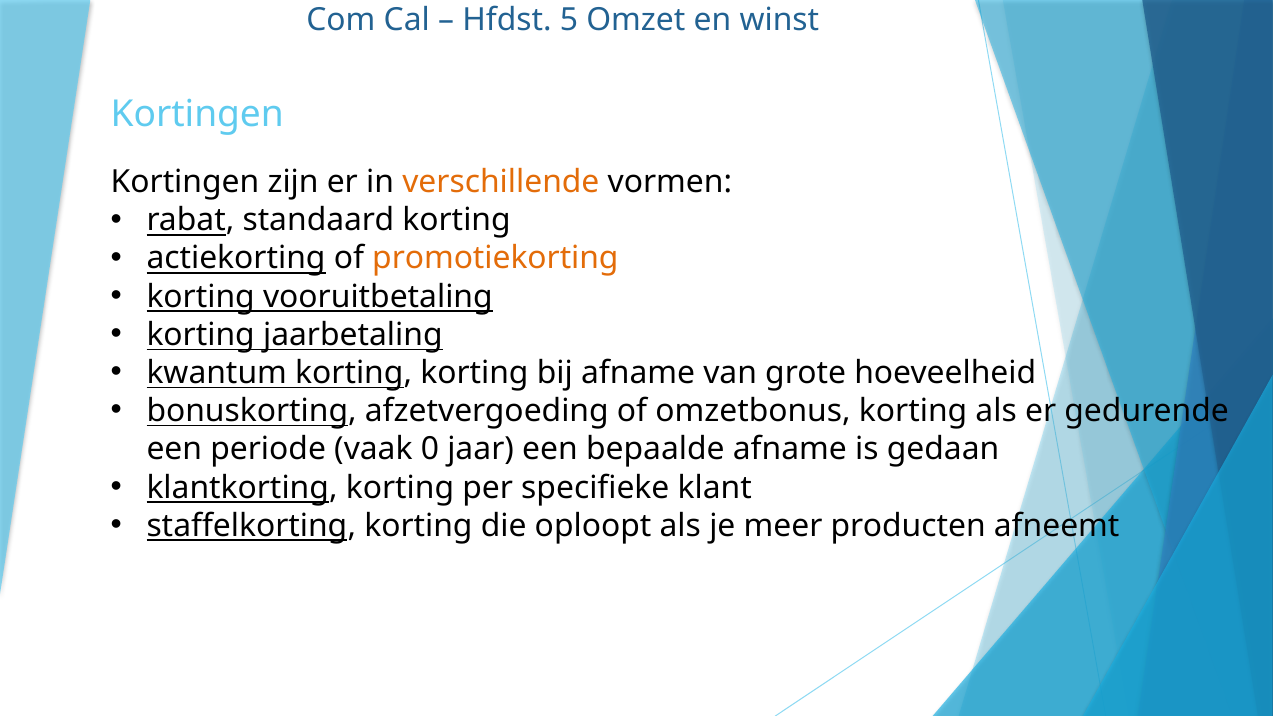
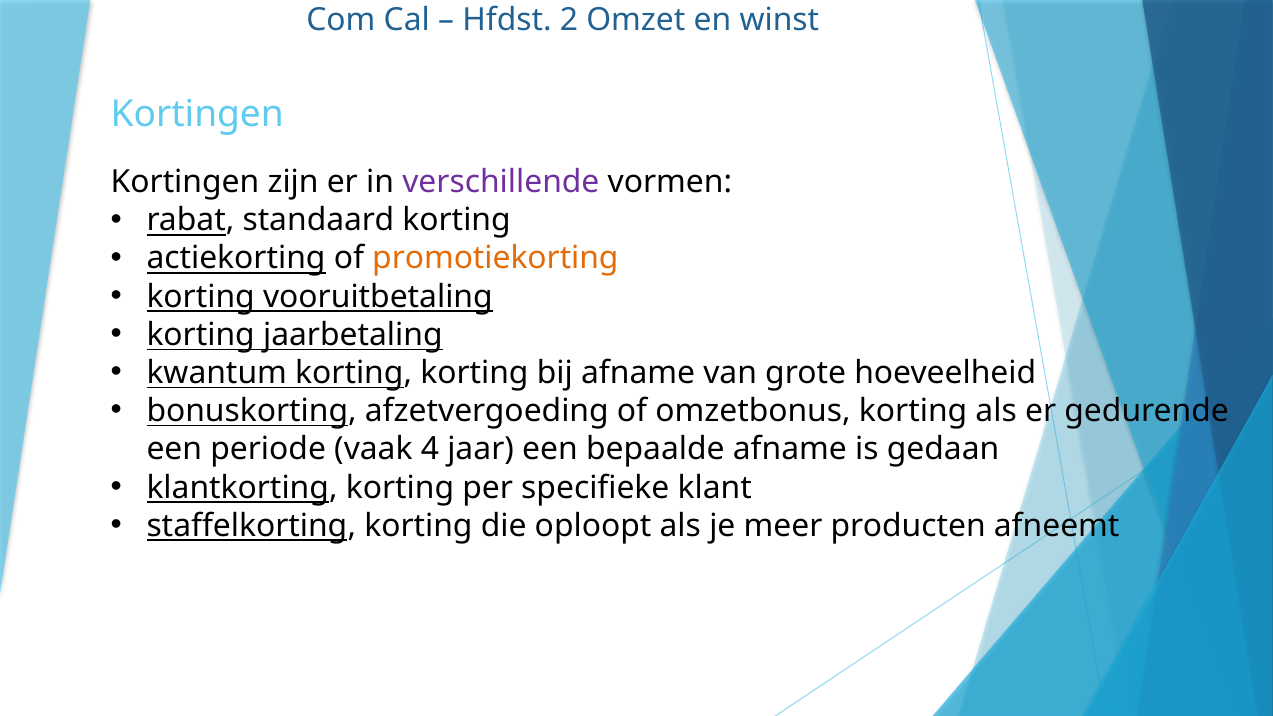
5: 5 -> 2
verschillende colour: orange -> purple
0: 0 -> 4
